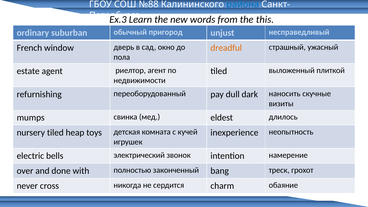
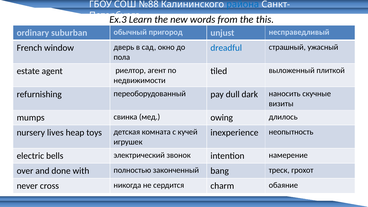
dreadful colour: orange -> blue
eldest: eldest -> owing
nursery tiled: tiled -> lives
